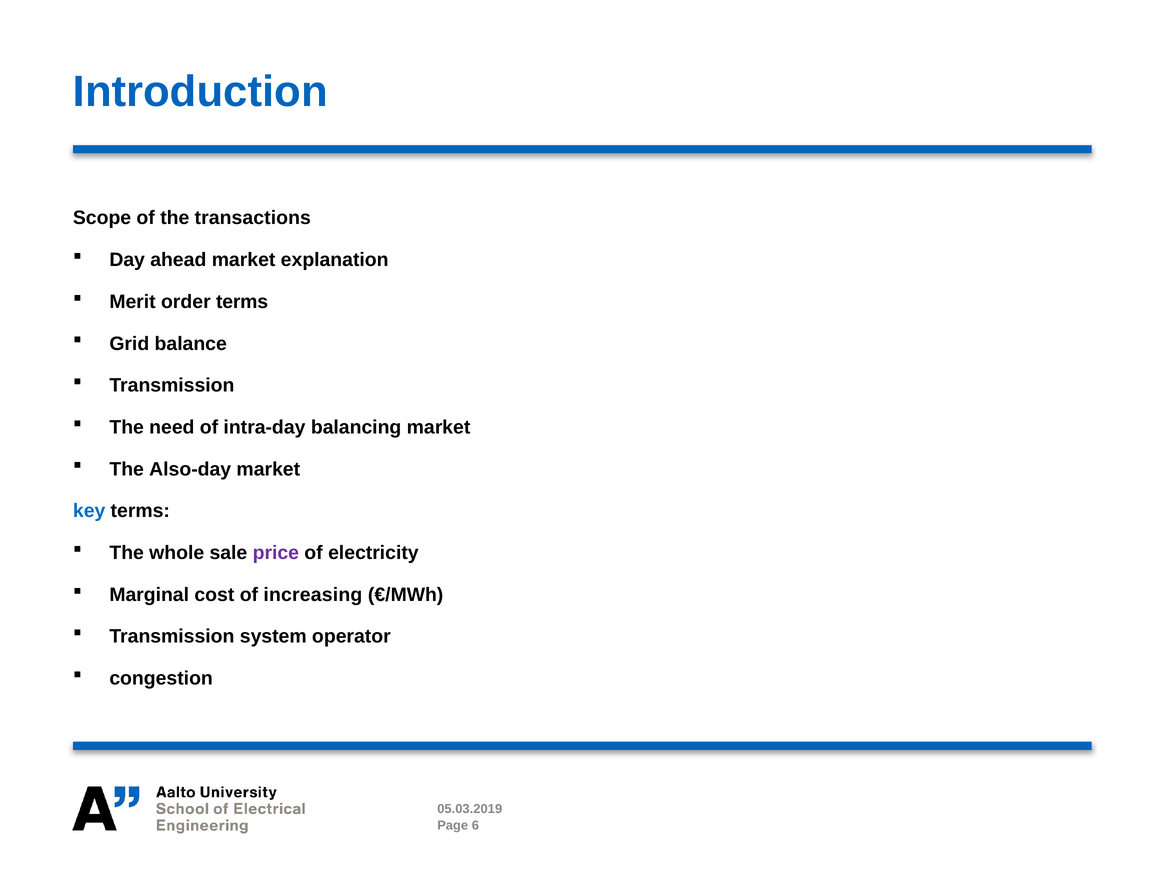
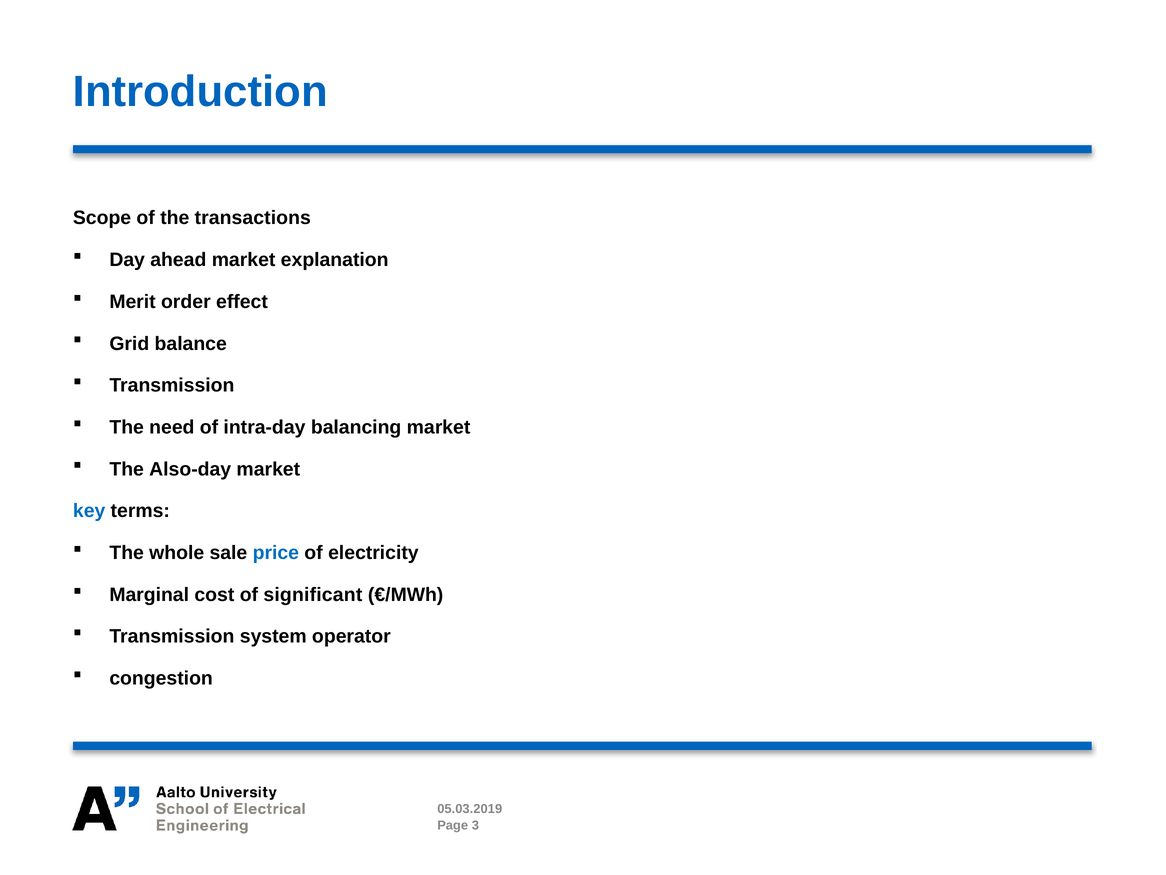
order terms: terms -> effect
price colour: purple -> blue
increasing: increasing -> significant
6: 6 -> 3
